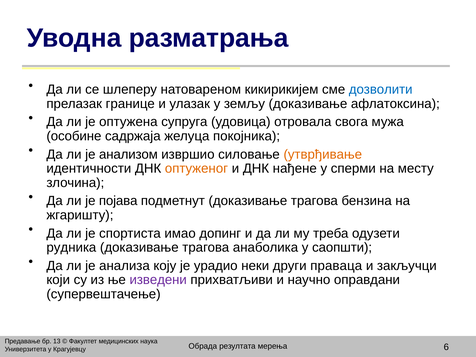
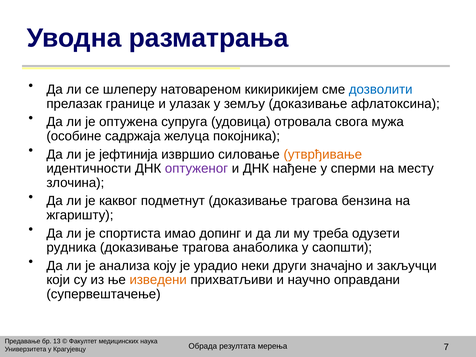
анализом: анализом -> јефтинија
оптуженог colour: orange -> purple
појава: појава -> каквог
праваца: праваца -> значајно
изведени colour: purple -> orange
6: 6 -> 7
